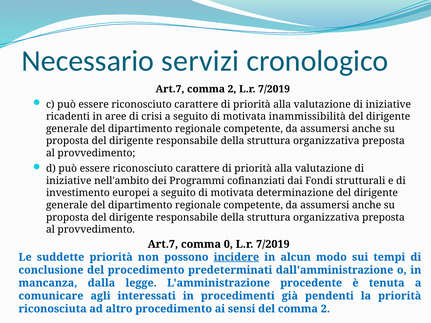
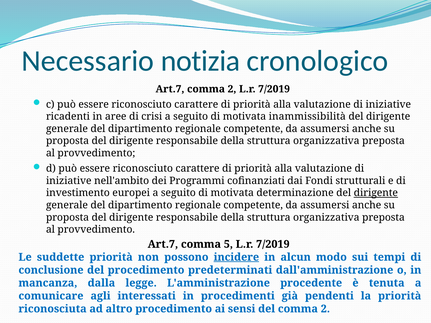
servizi: servizi -> notizia
dirigente at (376, 193) underline: none -> present
0: 0 -> 5
